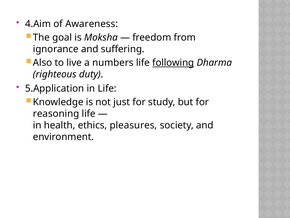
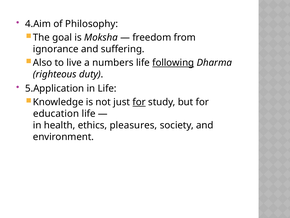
Awareness: Awareness -> Philosophy
for at (139, 102) underline: none -> present
reasoning: reasoning -> education
